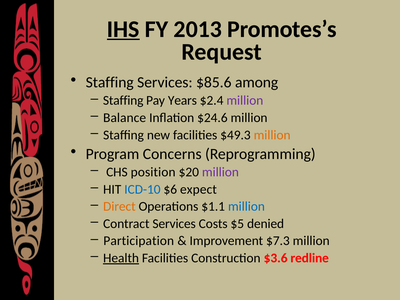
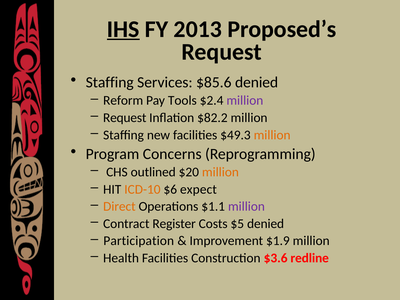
Promotes’s: Promotes’s -> Proposed’s
$85.6 among: among -> denied
Staffing at (123, 101): Staffing -> Reform
Years: Years -> Tools
Balance at (125, 118): Balance -> Request
$24.6: $24.6 -> $82.2
position: position -> outlined
million at (220, 172) colour: purple -> orange
ICD-10 colour: blue -> orange
million at (246, 207) colour: blue -> purple
Contract Services: Services -> Register
$7.3: $7.3 -> $1.9
Health underline: present -> none
